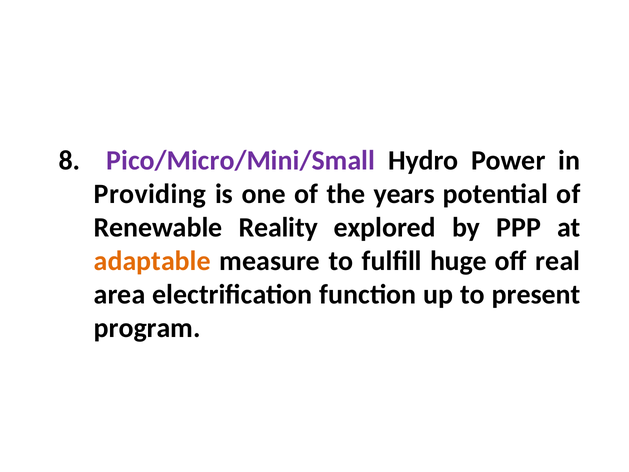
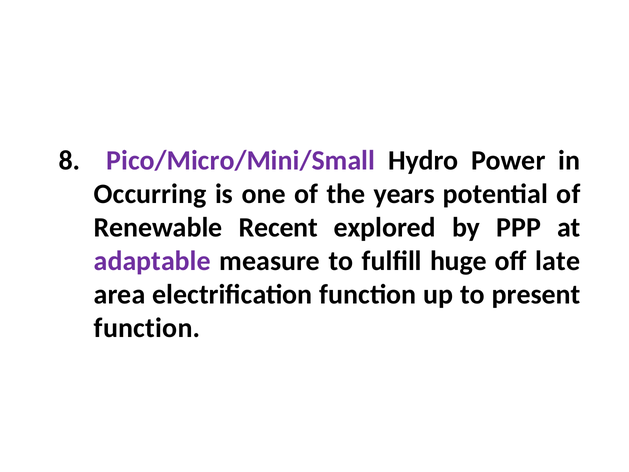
Providing: Providing -> Occurring
Reality: Reality -> Recent
adaptable colour: orange -> purple
real: real -> late
program at (147, 328): program -> function
